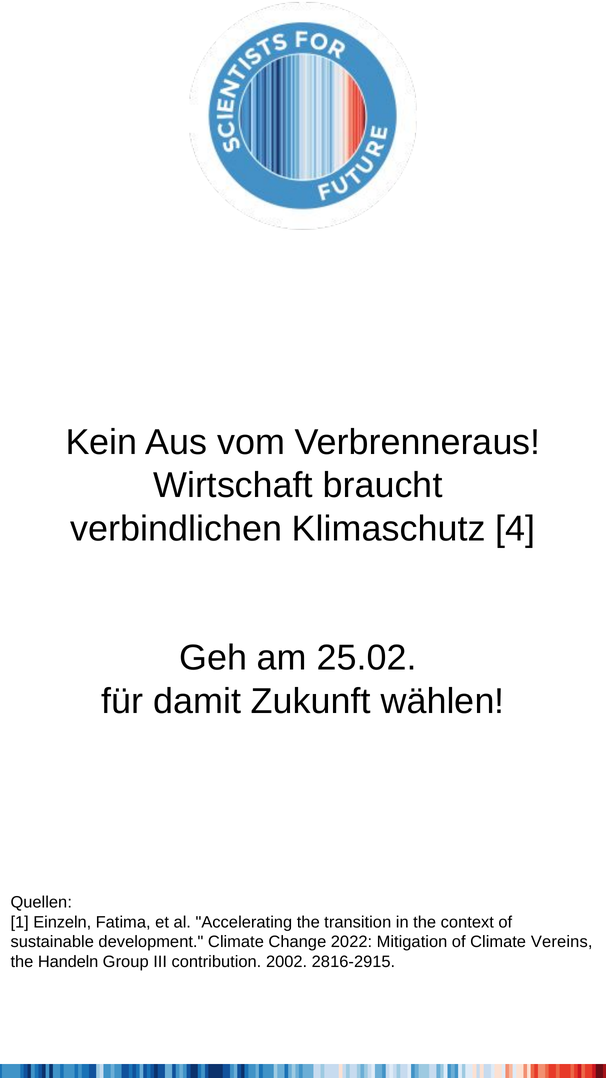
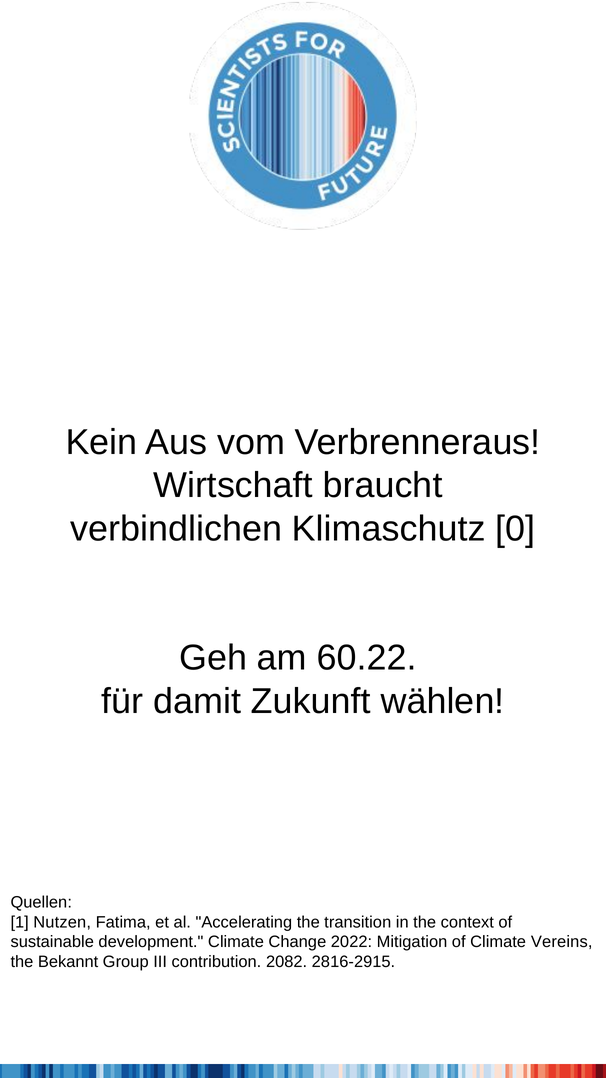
4: 4 -> 0
25.02: 25.02 -> 60.22
Einzeln: Einzeln -> Nutzen
Handeln: Handeln -> Bekannt
2002: 2002 -> 2082
